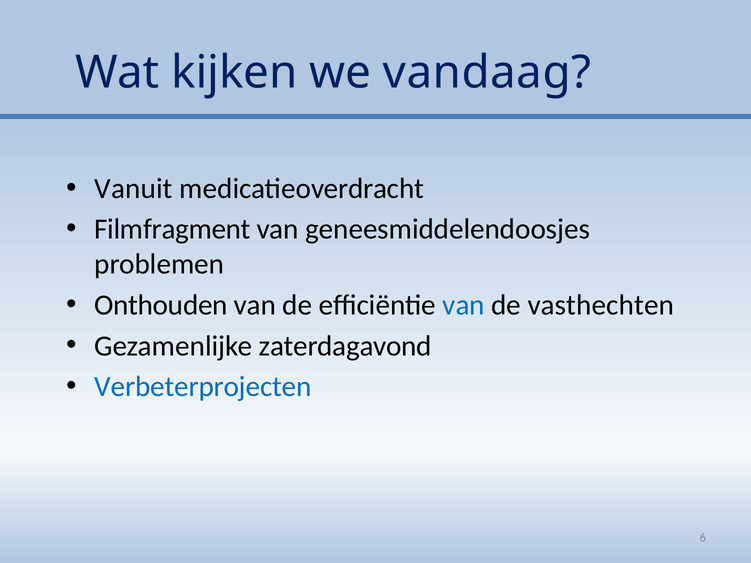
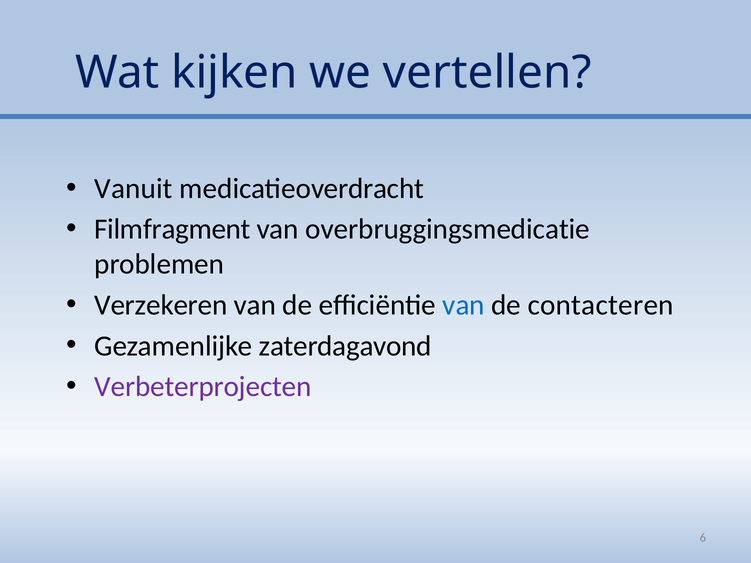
vandaag: vandaag -> vertellen
geneesmiddelendoosjes: geneesmiddelendoosjes -> overbruggingsmedicatie
Onthouden: Onthouden -> Verzekeren
vasthechten: vasthechten -> contacteren
Verbeterprojecten colour: blue -> purple
